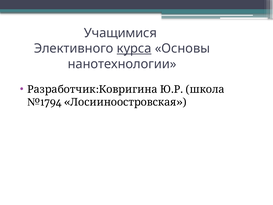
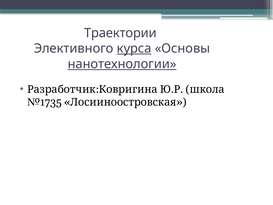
Учащимися: Учащимися -> Траектории
нанотехнологии underline: none -> present
№1794: №1794 -> №1735
